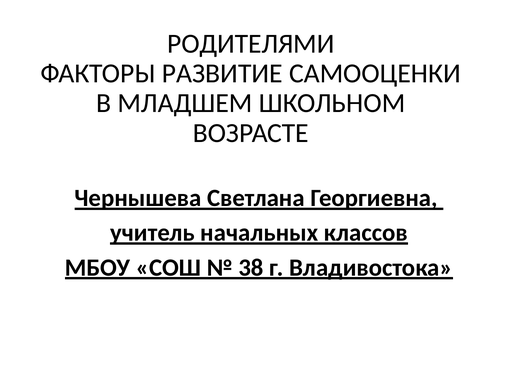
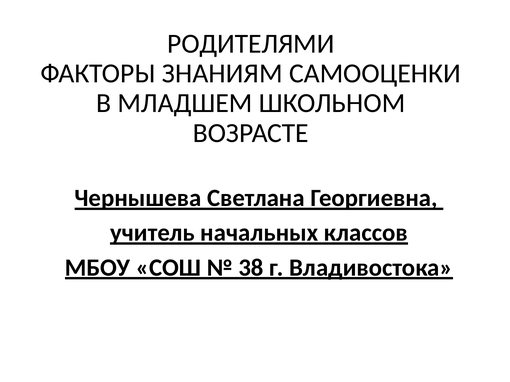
РАЗВИТИЕ: РАЗВИТИЕ -> ЗНАНИЯМ
